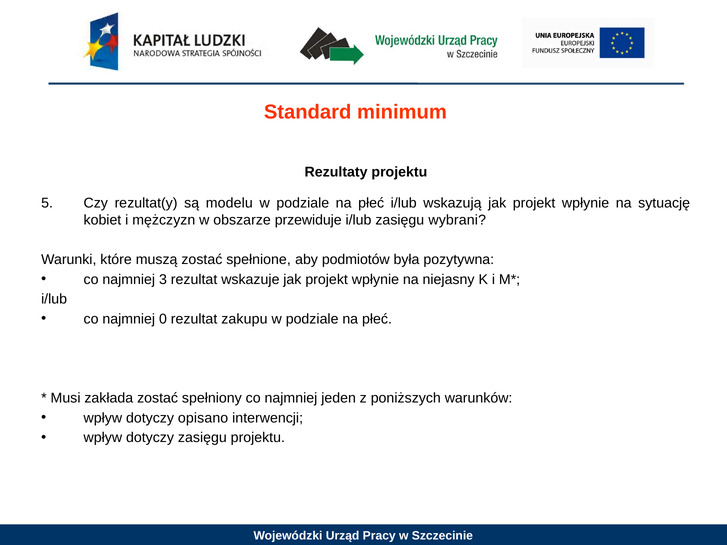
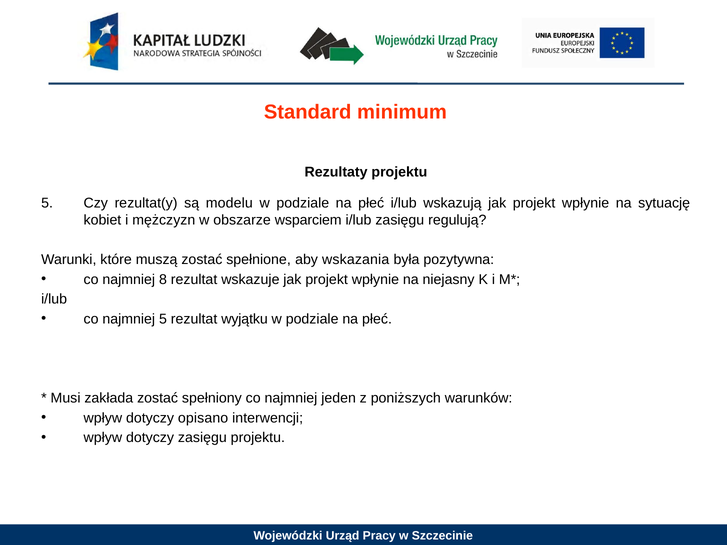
przewiduje: przewiduje -> wsparciem
wybrani: wybrani -> regulują
podmiotów: podmiotów -> wskazania
3: 3 -> 8
najmniej 0: 0 -> 5
zakupu: zakupu -> wyjątku
